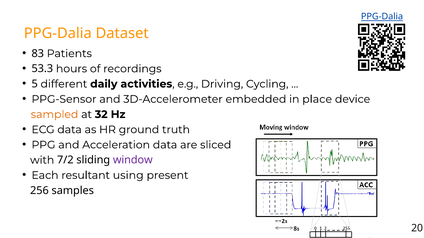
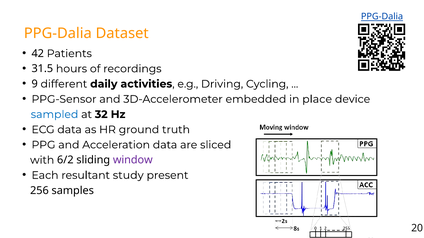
83: 83 -> 42
53.3: 53.3 -> 31.5
5: 5 -> 9
sampled colour: orange -> blue
7/2: 7/2 -> 6/2
using: using -> study
